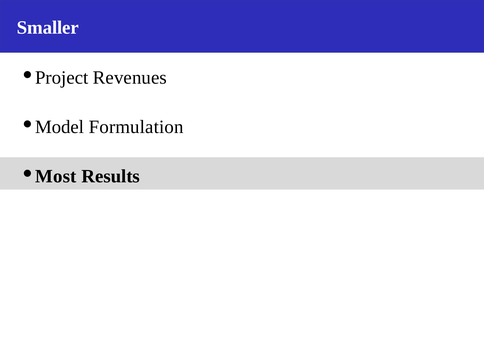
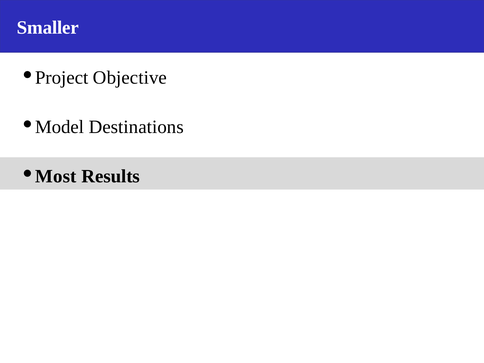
Revenues: Revenues -> Objective
Formulation: Formulation -> Destinations
